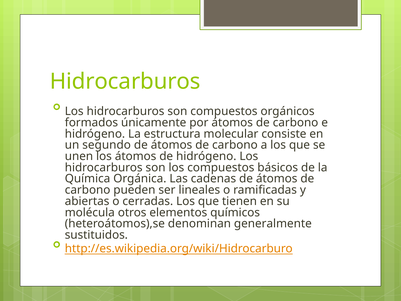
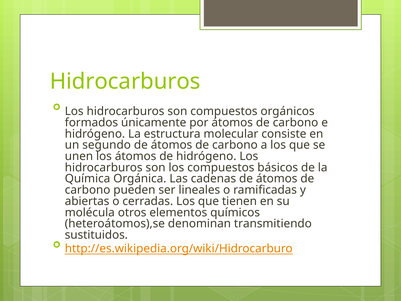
generalmente: generalmente -> transmitiendo
